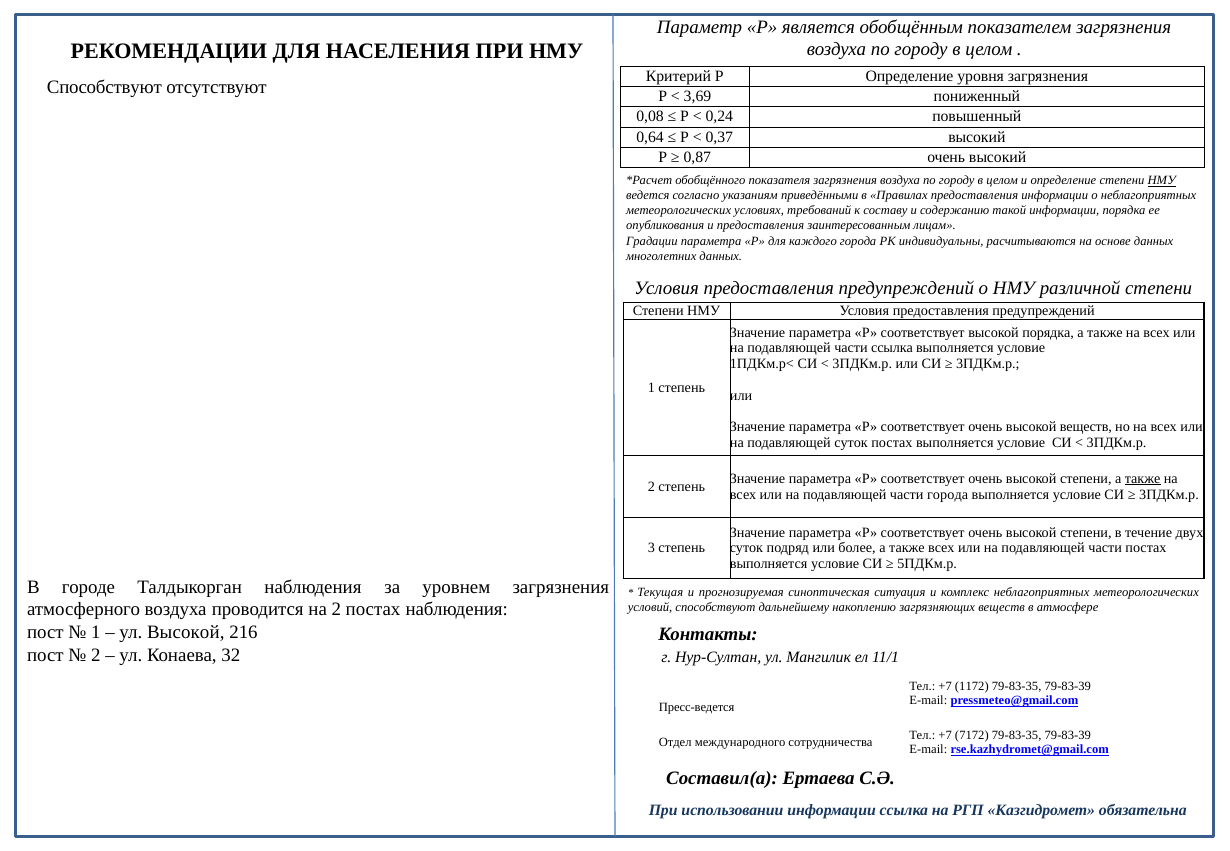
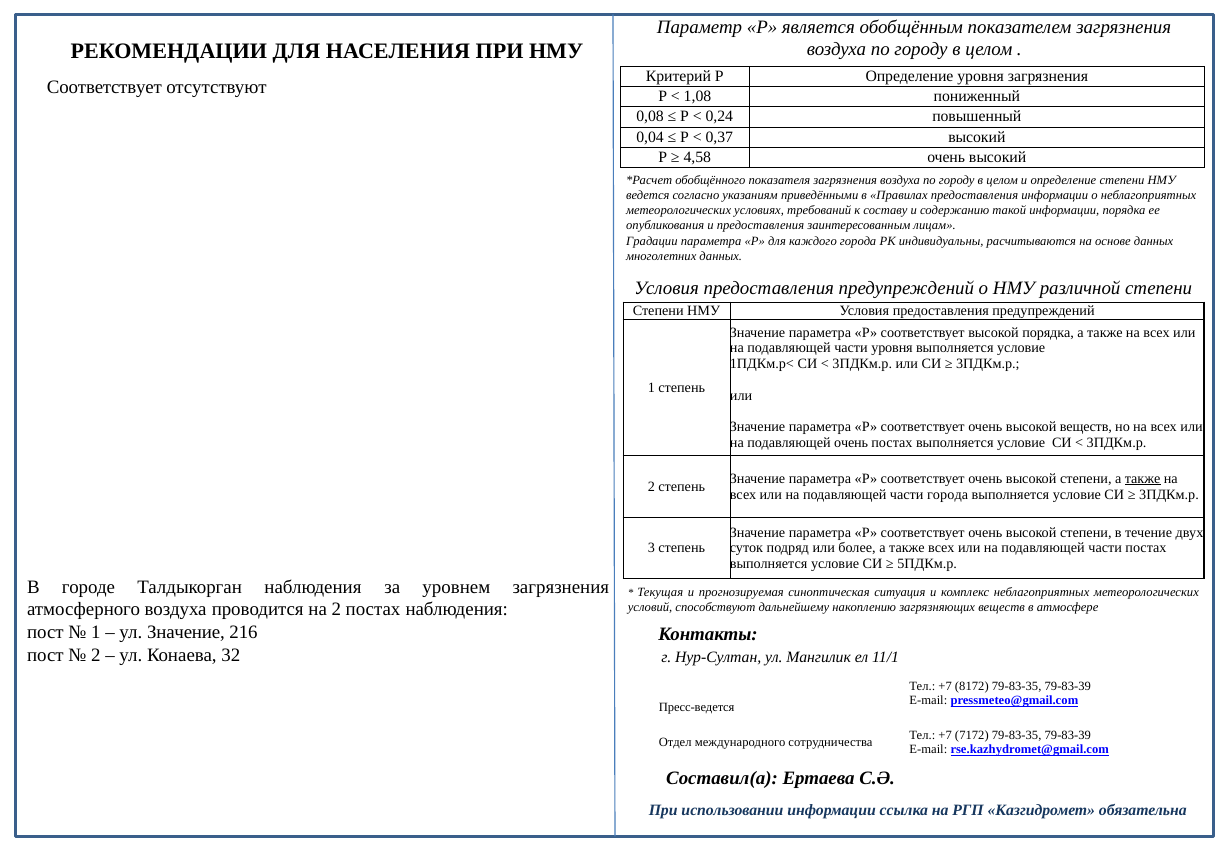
Способствуют at (104, 87): Способствуют -> Соответствует
3,69: 3,69 -> 1,08
0,64: 0,64 -> 0,04
0,87: 0,87 -> 4,58
НМУ at (1162, 181) underline: present -> none
части ссылка: ссылка -> уровня
подавляющей суток: суток -> очень
ул Высокой: Высокой -> Значение
1172: 1172 -> 8172
